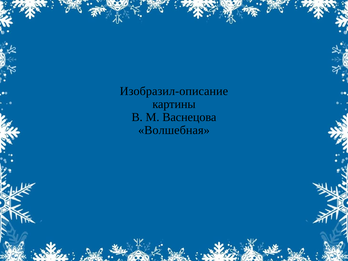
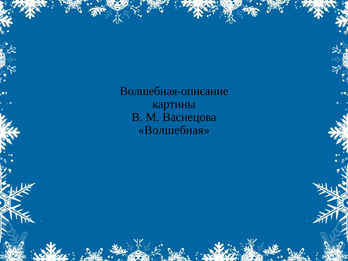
Изобразил-описание: Изобразил-описание -> Волшебная-описание
